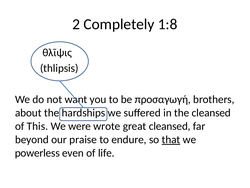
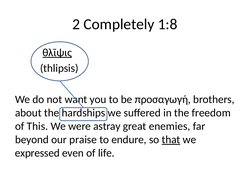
θλῖψις underline: none -> present
the cleansed: cleansed -> freedom
wrote: wrote -> astray
great cleansed: cleansed -> enemies
powerless: powerless -> expressed
